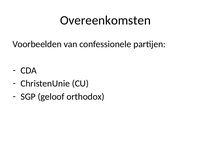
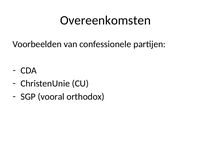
geloof: geloof -> vooral
